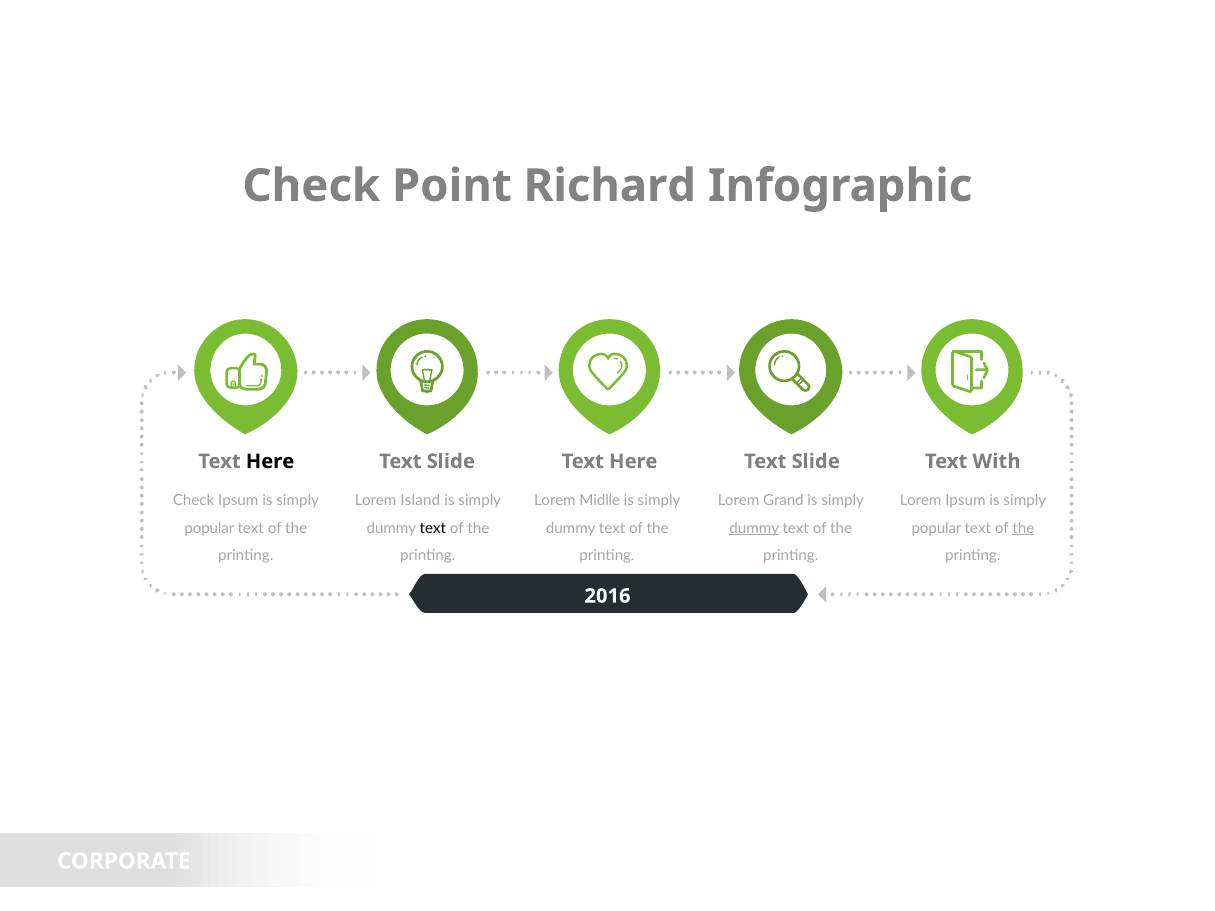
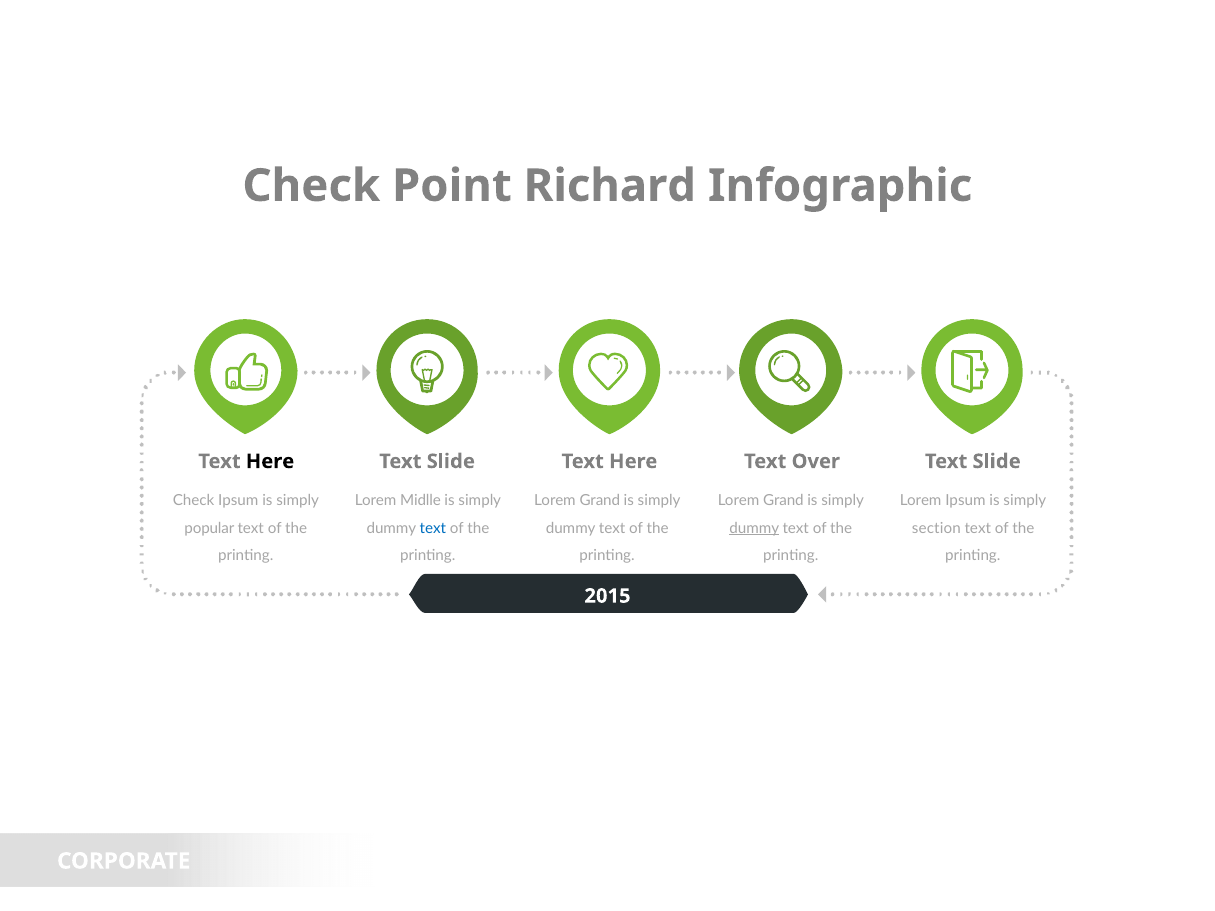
Slide at (816, 462): Slide -> Over
Here Text With: With -> Slide
Island: Island -> Midlle
Midlle at (600, 501): Midlle -> Grand
text at (433, 528) colour: black -> blue
popular at (937, 528): popular -> section
the at (1023, 528) underline: present -> none
2016: 2016 -> 2015
